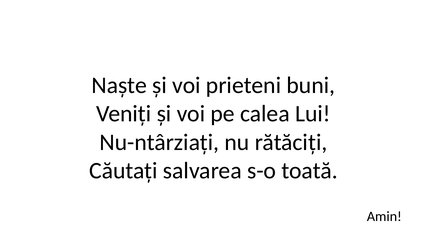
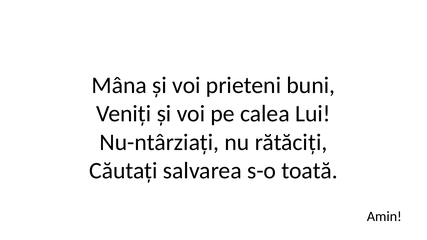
Naște: Naște -> Mâna
